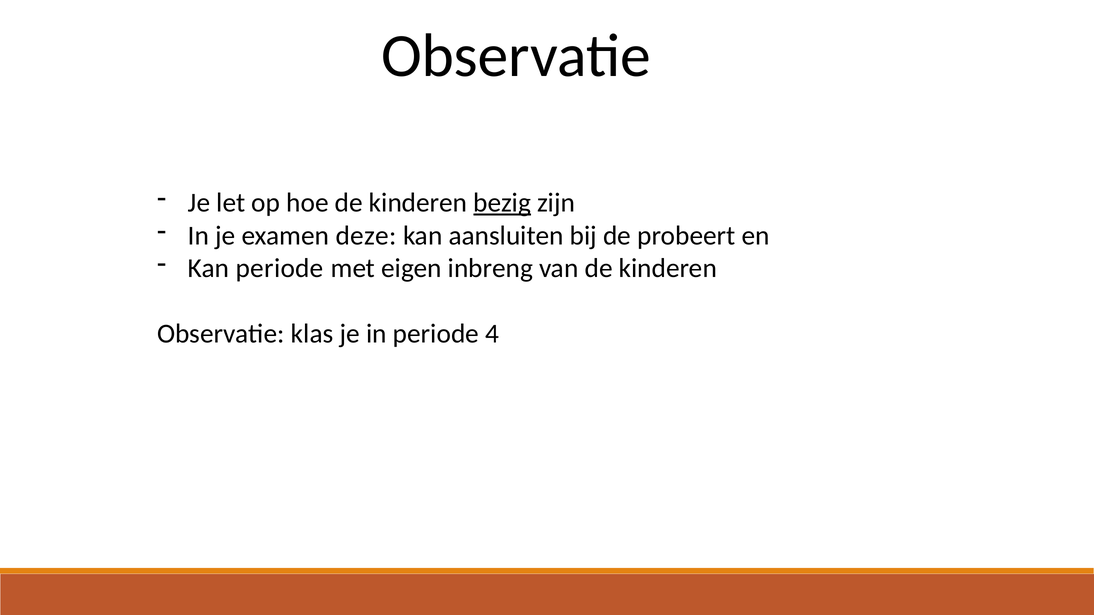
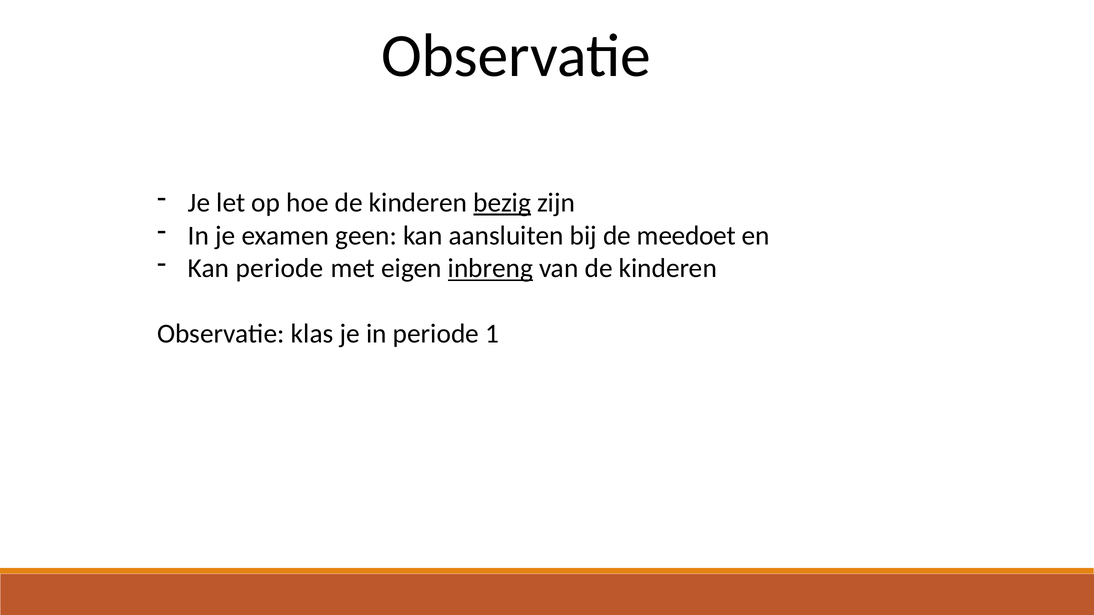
deze: deze -> geen
probeert: probeert -> meedoet
inbreng underline: none -> present
4: 4 -> 1
